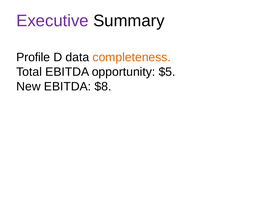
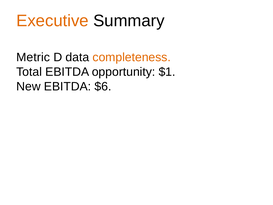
Executive colour: purple -> orange
Profile: Profile -> Metric
$5: $5 -> $1
$8: $8 -> $6
